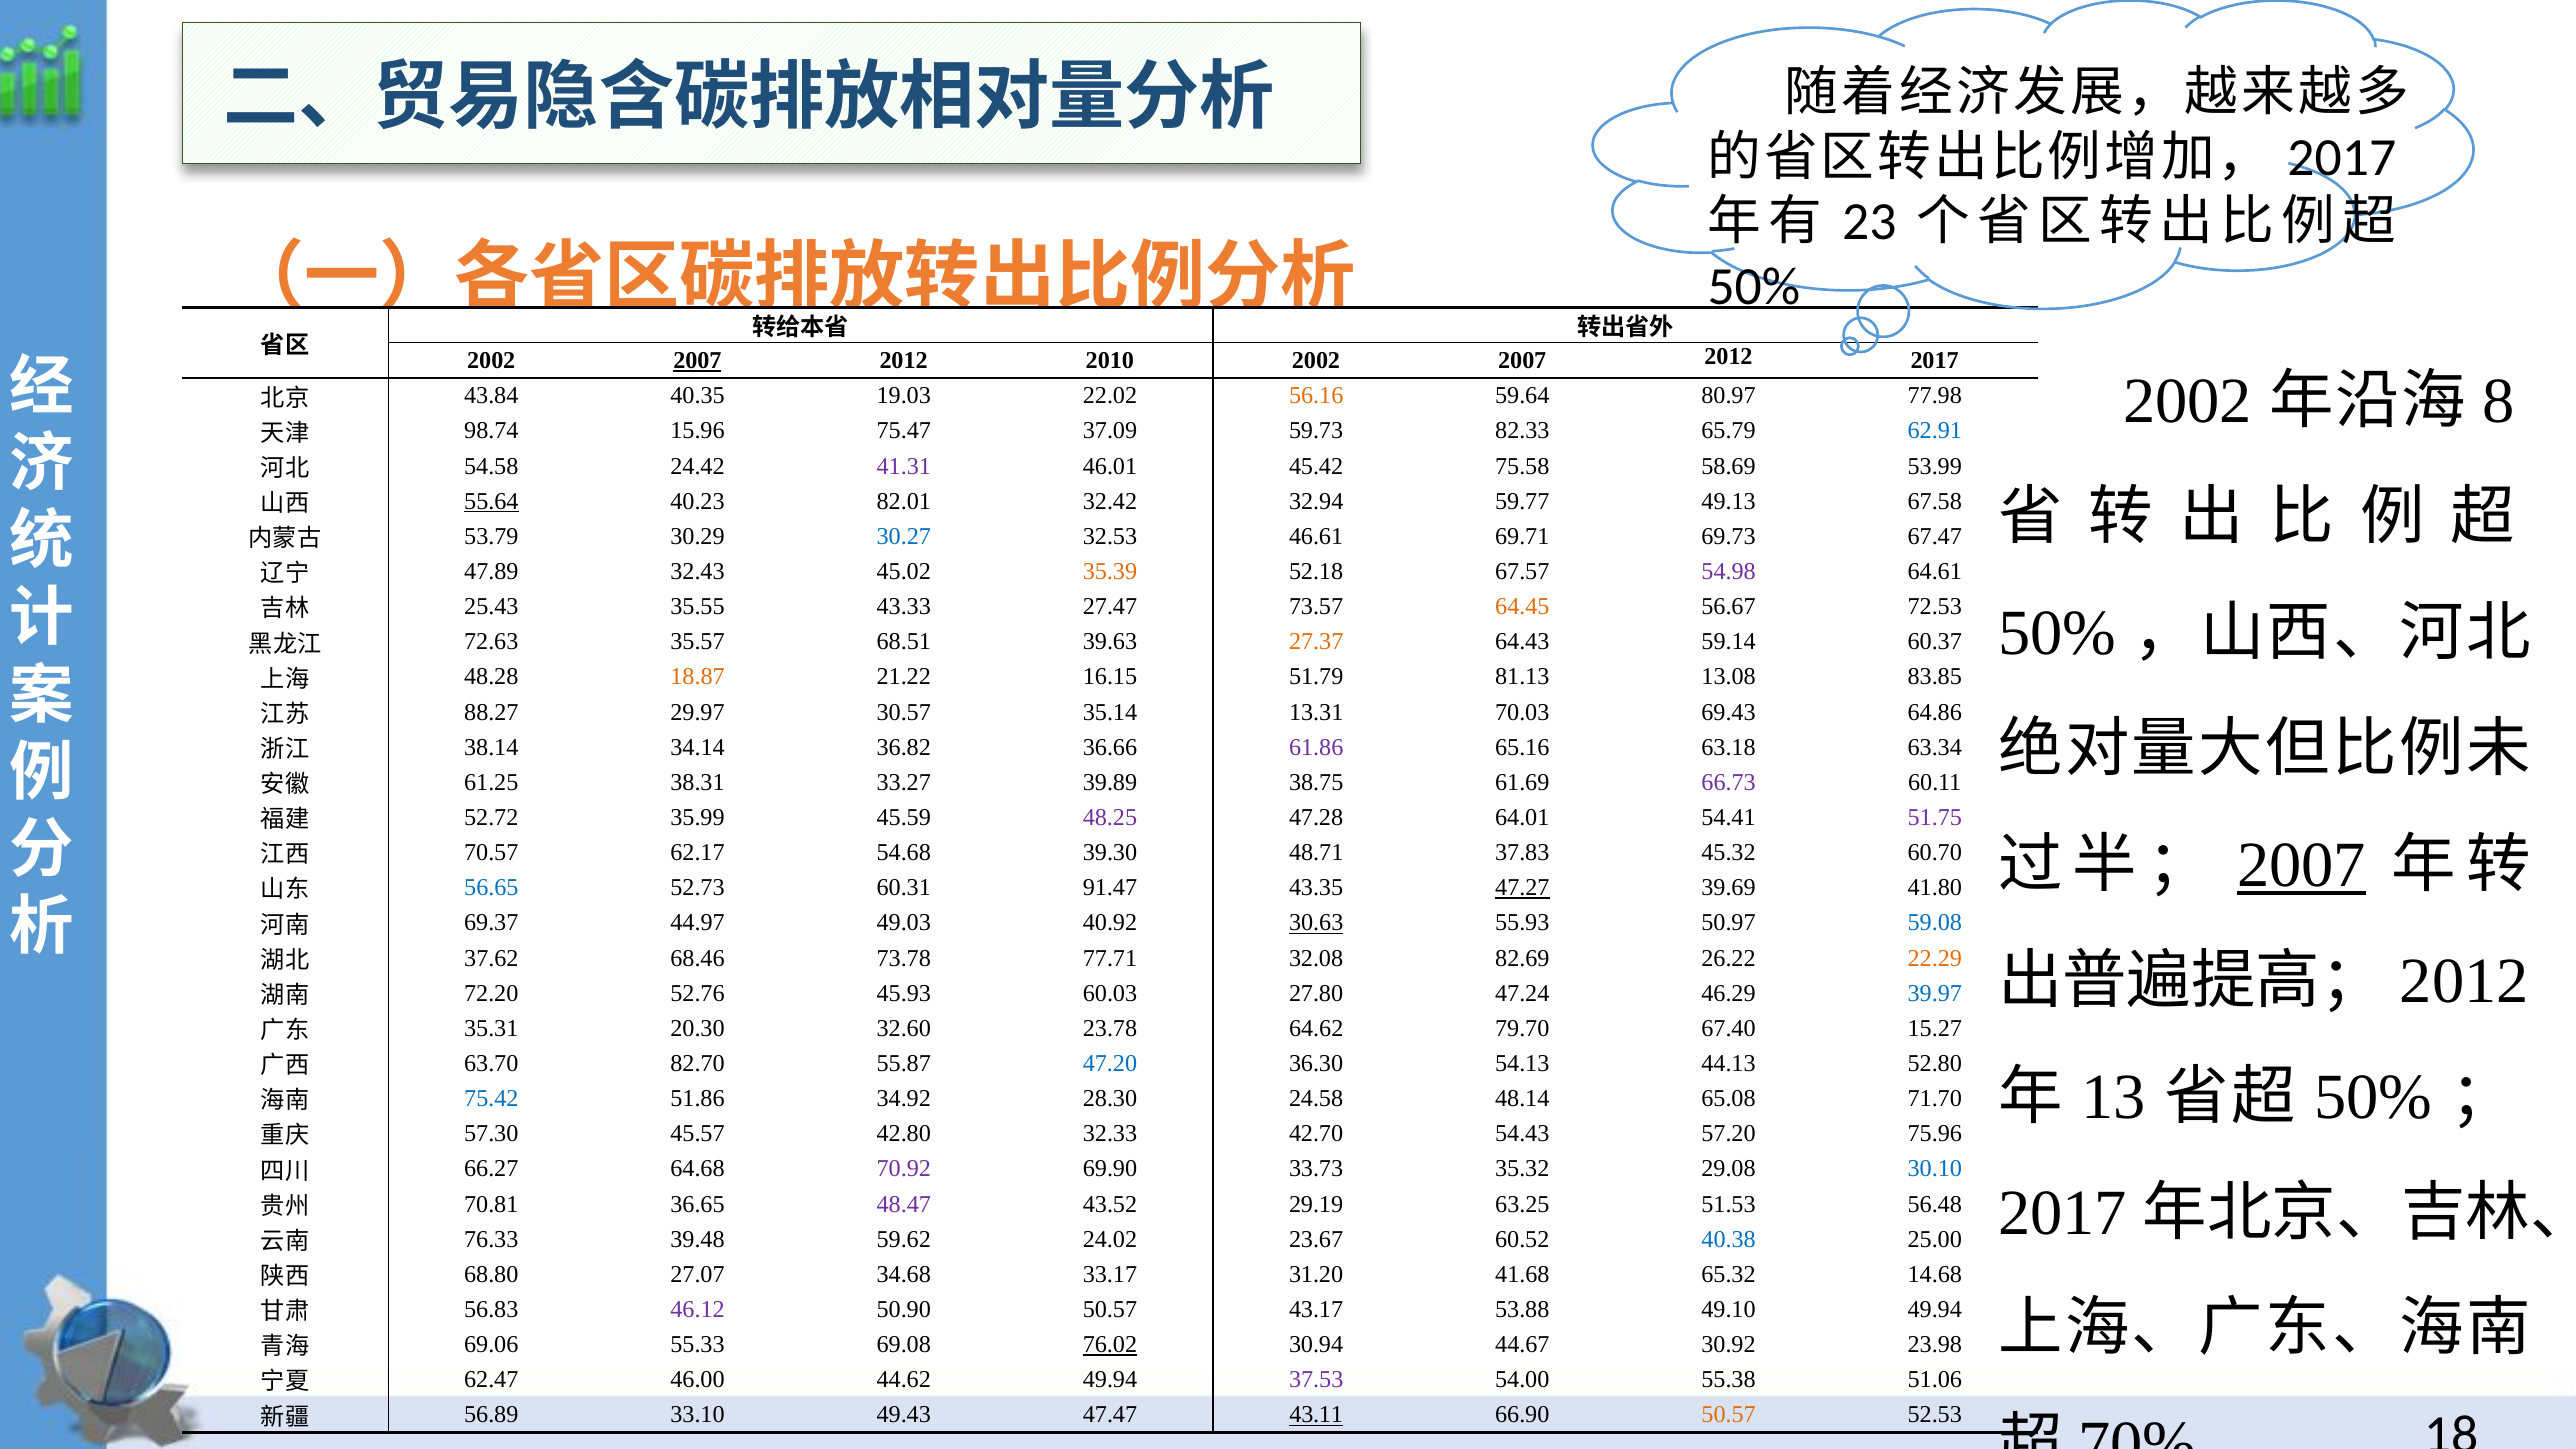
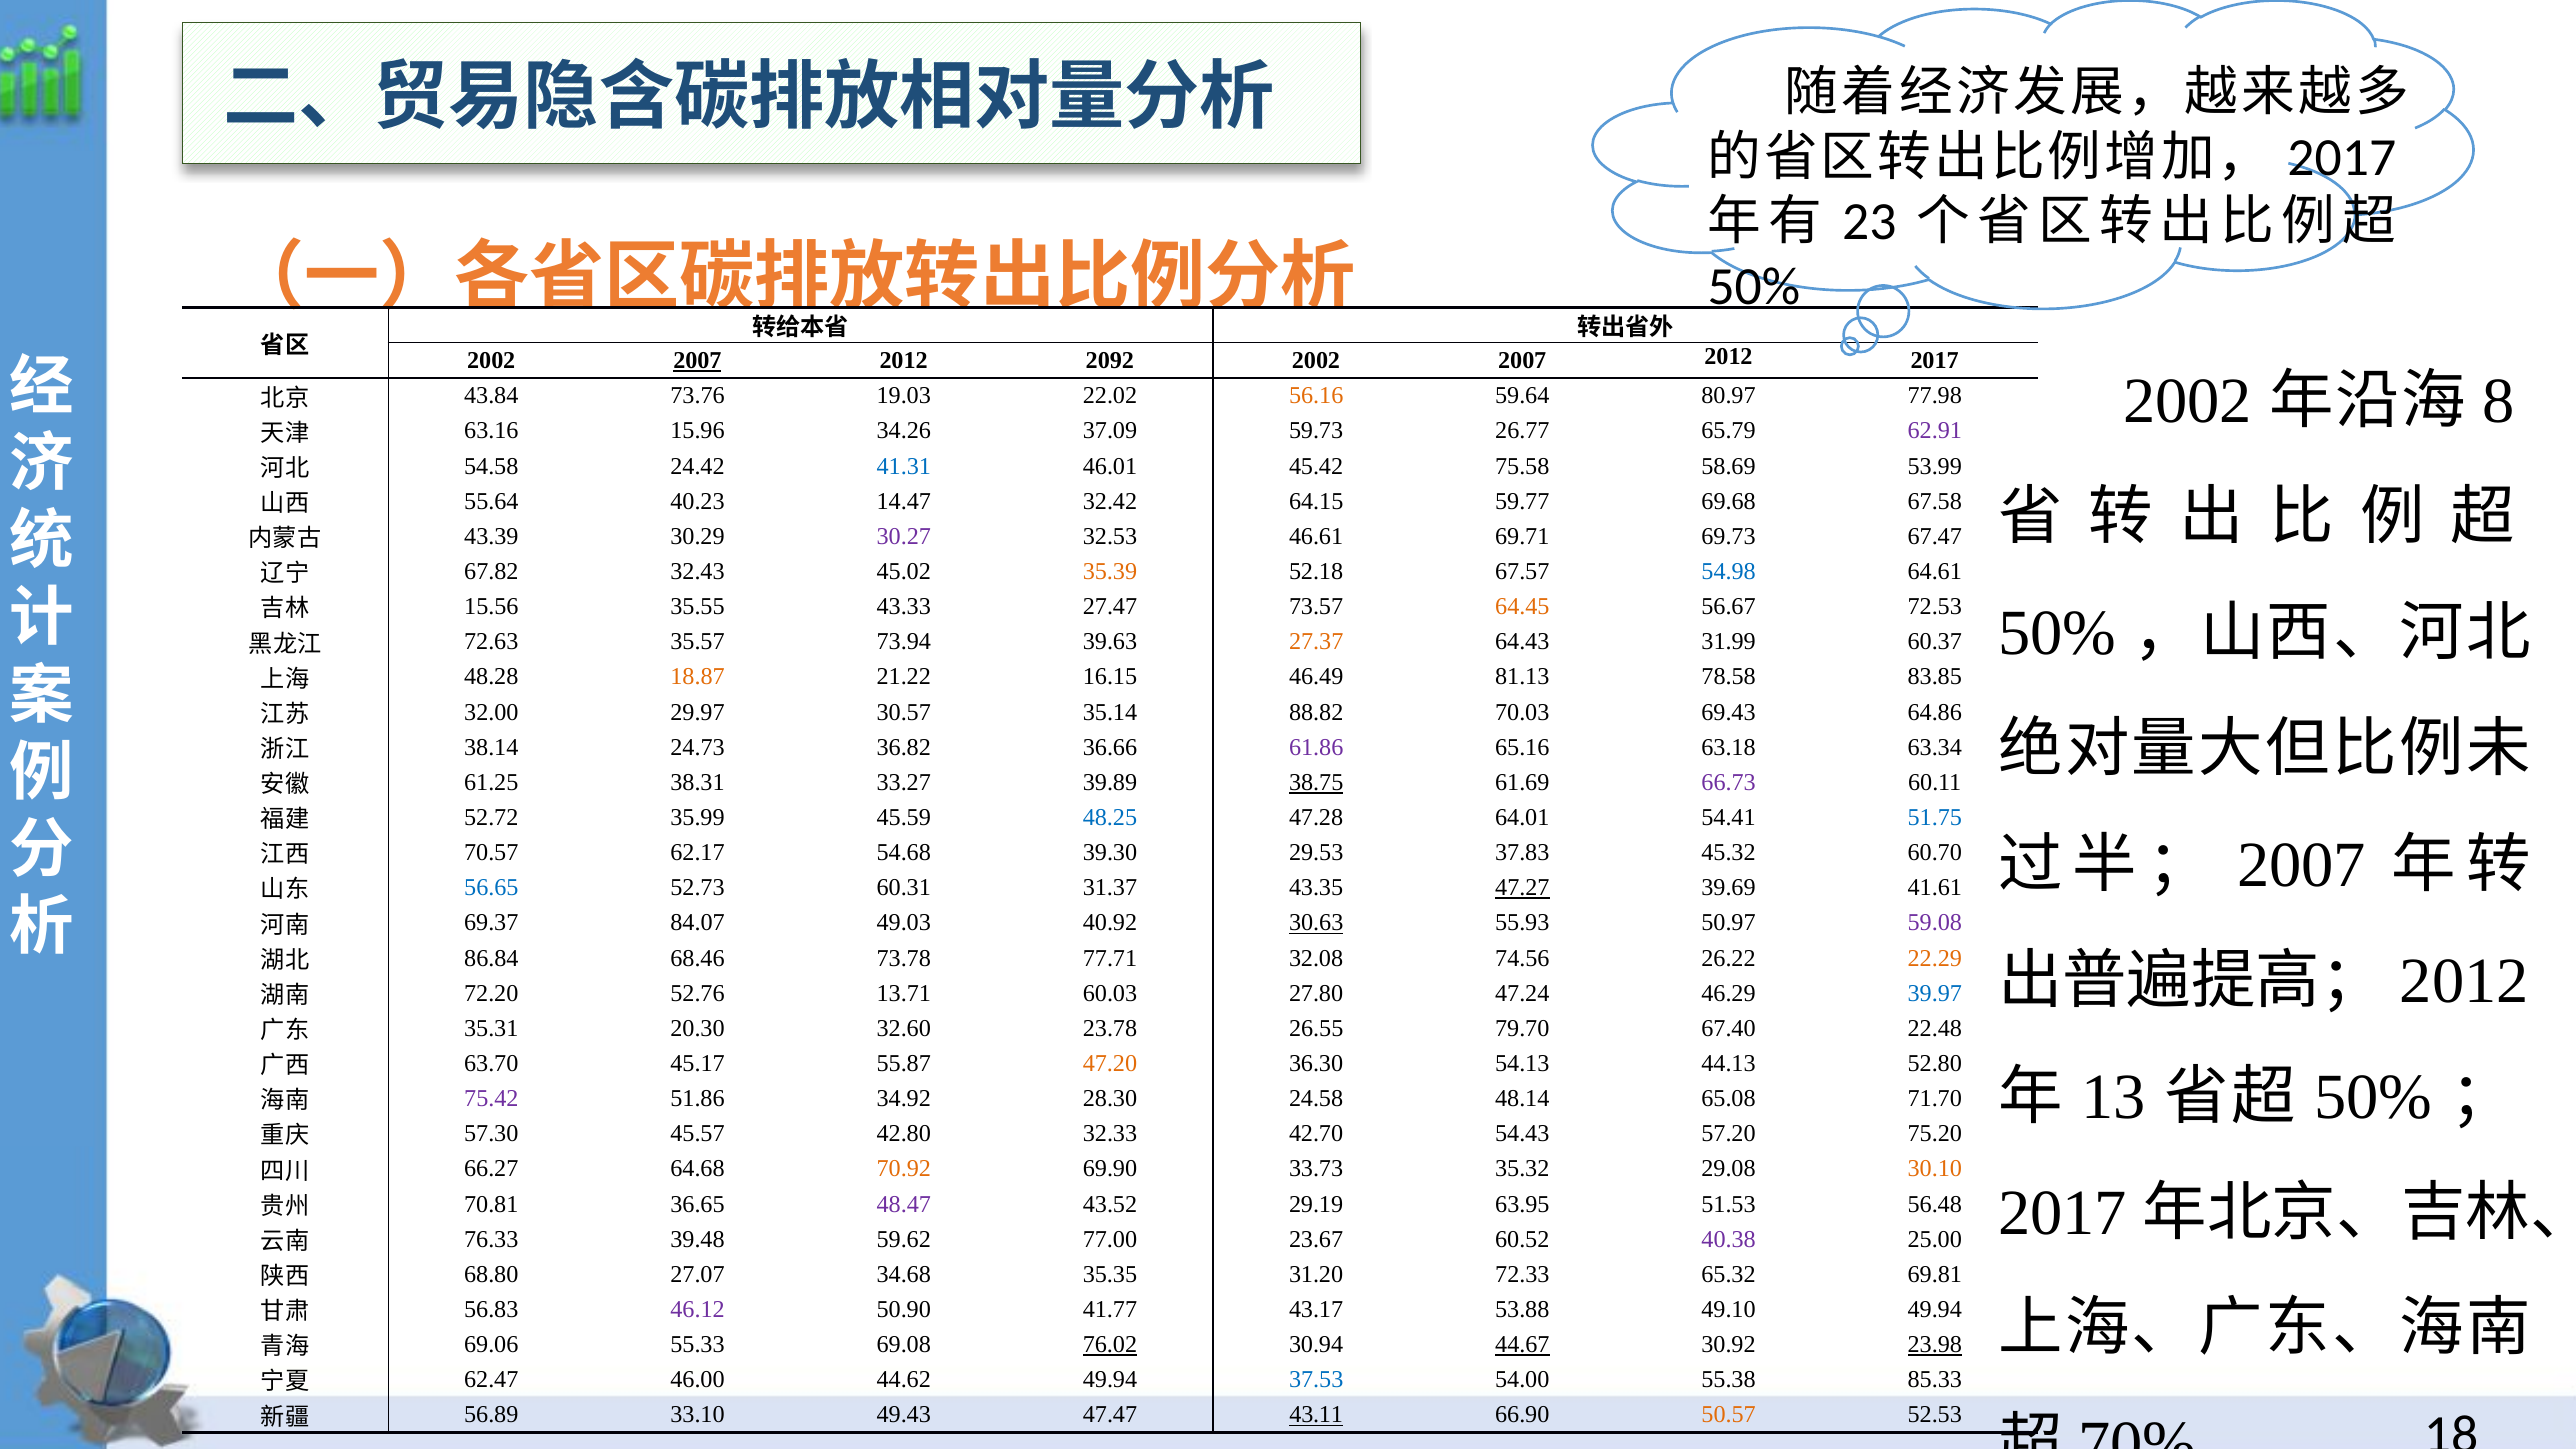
2010: 2010 -> 2092
40.35: 40.35 -> 73.76
98.74: 98.74 -> 63.16
75.47: 75.47 -> 34.26
82.33: 82.33 -> 26.77
62.91 colour: blue -> purple
41.31 colour: purple -> blue
55.64 underline: present -> none
82.01: 82.01 -> 14.47
32.94: 32.94 -> 64.15
49.13: 49.13 -> 69.68
53.79: 53.79 -> 43.39
30.27 colour: blue -> purple
47.89: 47.89 -> 67.82
54.98 colour: purple -> blue
25.43: 25.43 -> 15.56
68.51: 68.51 -> 73.94
59.14: 59.14 -> 31.99
51.79: 51.79 -> 46.49
13.08: 13.08 -> 78.58
88.27: 88.27 -> 32.00
13.31: 13.31 -> 88.82
34.14: 34.14 -> 24.73
38.75 underline: none -> present
48.25 colour: purple -> blue
51.75 colour: purple -> blue
2007 at (2302, 865) underline: present -> none
48.71: 48.71 -> 29.53
91.47: 91.47 -> 31.37
41.80: 41.80 -> 41.61
44.97: 44.97 -> 84.07
59.08 colour: blue -> purple
37.62: 37.62 -> 86.84
82.69: 82.69 -> 74.56
45.93: 45.93 -> 13.71
64.62: 64.62 -> 26.55
15.27: 15.27 -> 22.48
82.70: 82.70 -> 45.17
47.20 colour: blue -> orange
75.42 colour: blue -> purple
75.96: 75.96 -> 75.20
70.92 colour: purple -> orange
30.10 colour: blue -> orange
63.25: 63.25 -> 63.95
24.02: 24.02 -> 77.00
40.38 colour: blue -> purple
33.17: 33.17 -> 35.35
41.68: 41.68 -> 72.33
14.68: 14.68 -> 69.81
50.90 50.57: 50.57 -> 41.77
44.67 underline: none -> present
23.98 underline: none -> present
37.53 colour: purple -> blue
51.06: 51.06 -> 85.33
